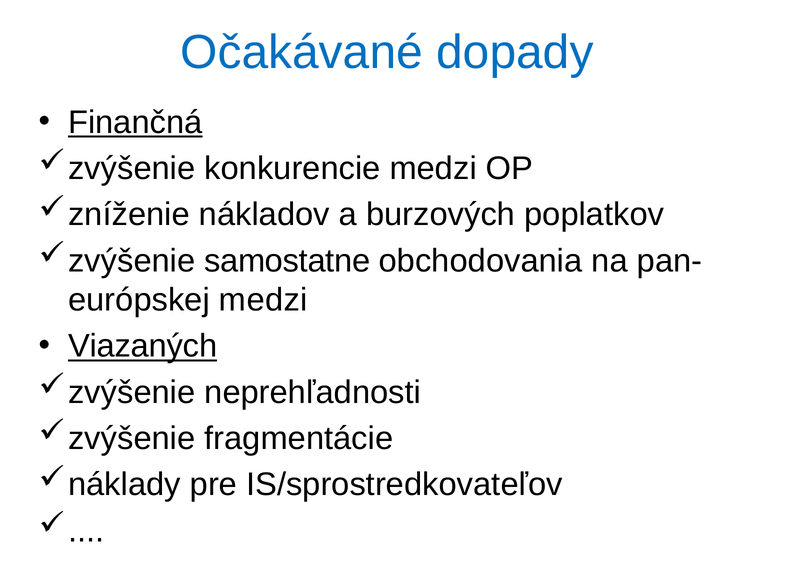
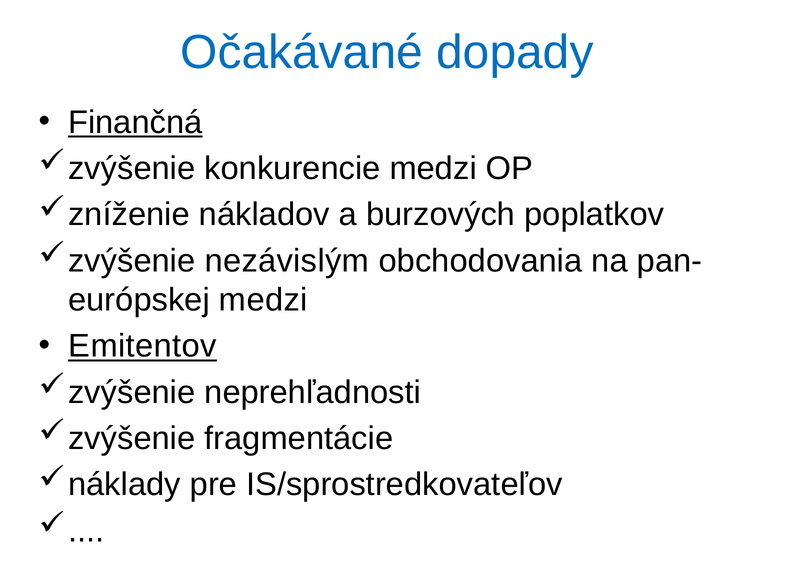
samostatne: samostatne -> nezávislým
Viazaných: Viazaných -> Emitentov
